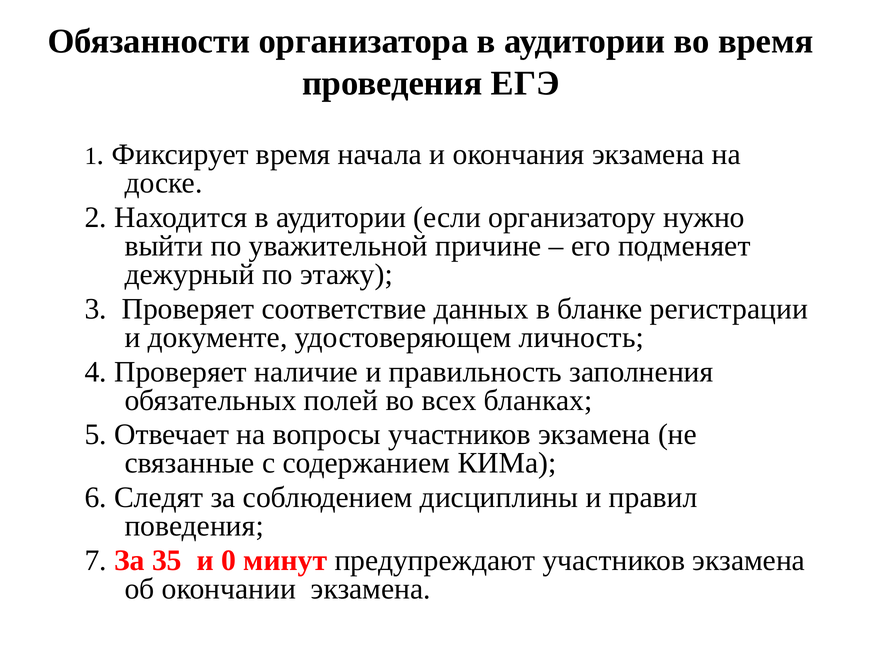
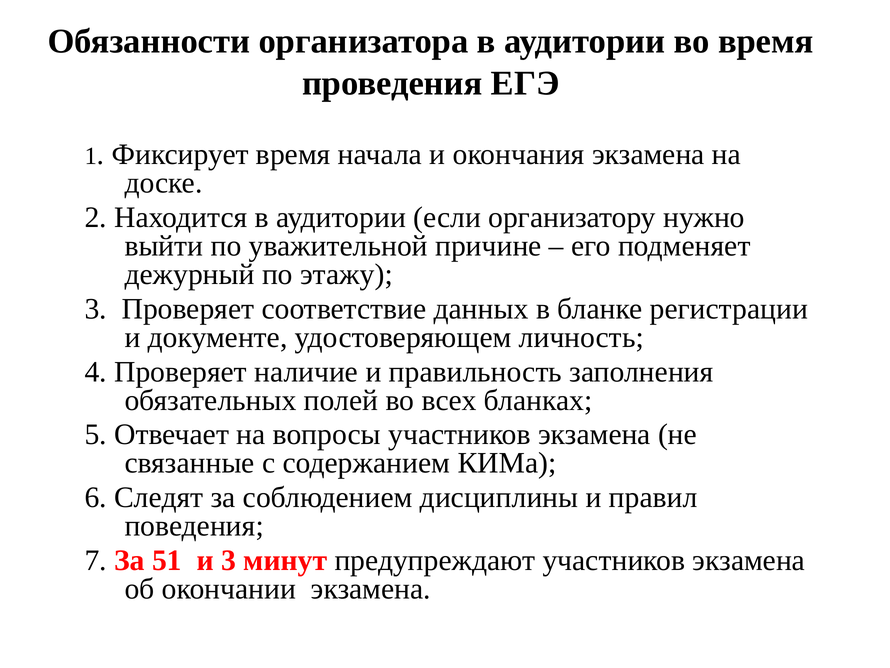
35: 35 -> 51
и 0: 0 -> 3
